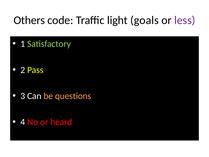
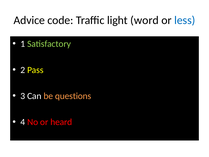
Others: Others -> Advice
goals: goals -> word
less colour: purple -> blue
